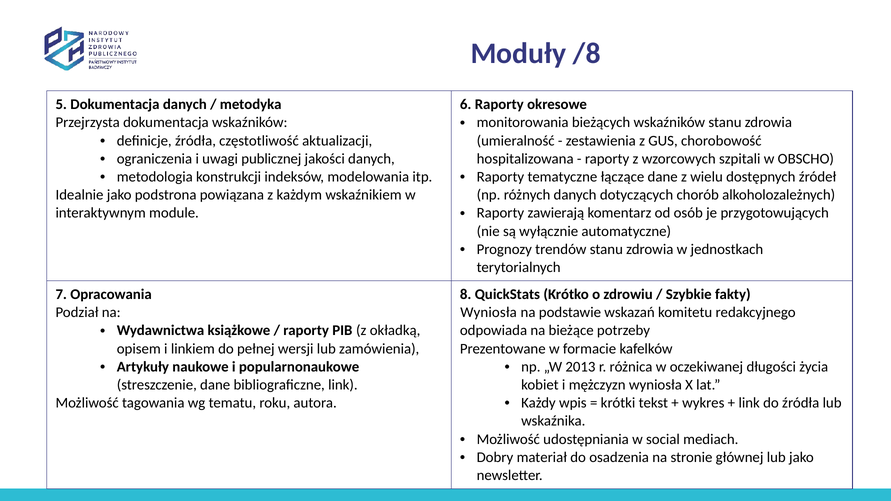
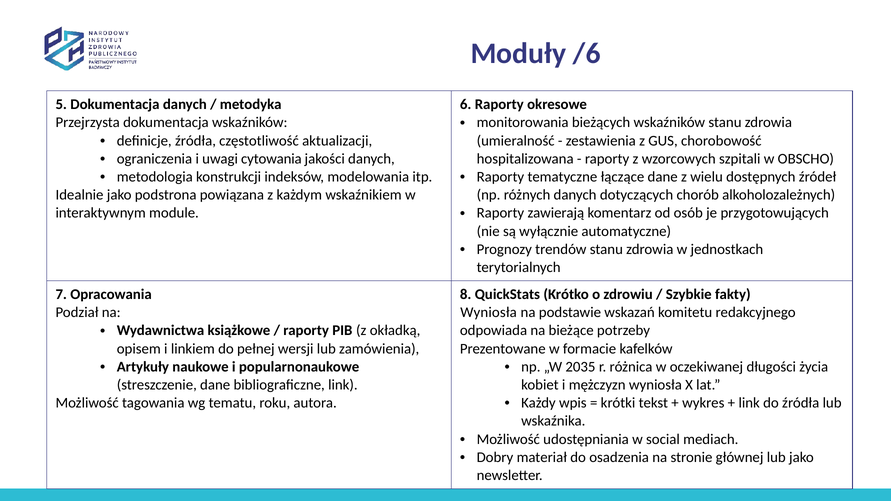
/8: /8 -> /6
publicznej: publicznej -> cytowania
2013: 2013 -> 2035
